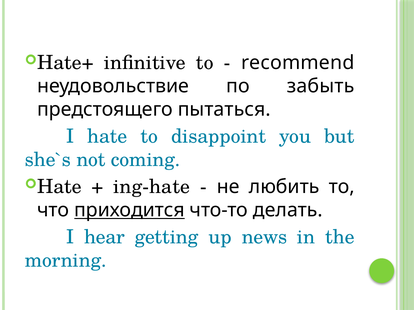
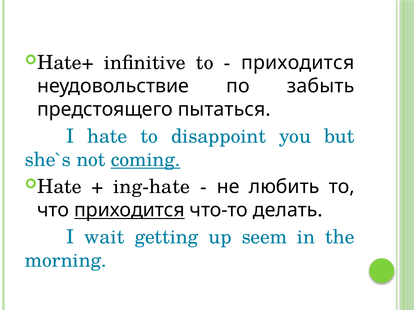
recommend at (298, 63): recommend -> приходится
coming underline: none -> present
hear: hear -> wait
news: news -> seem
